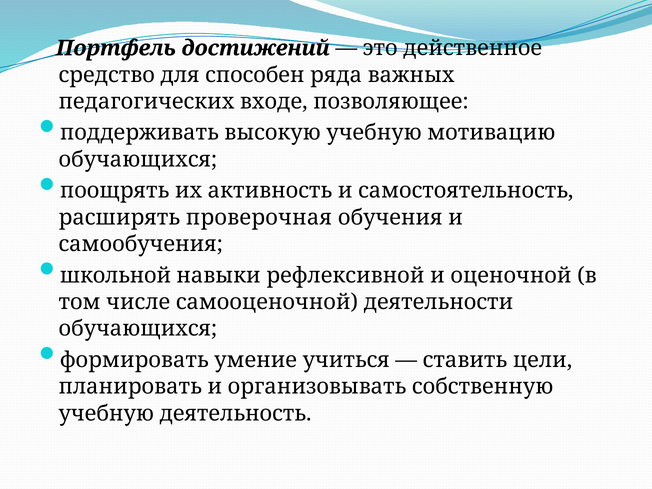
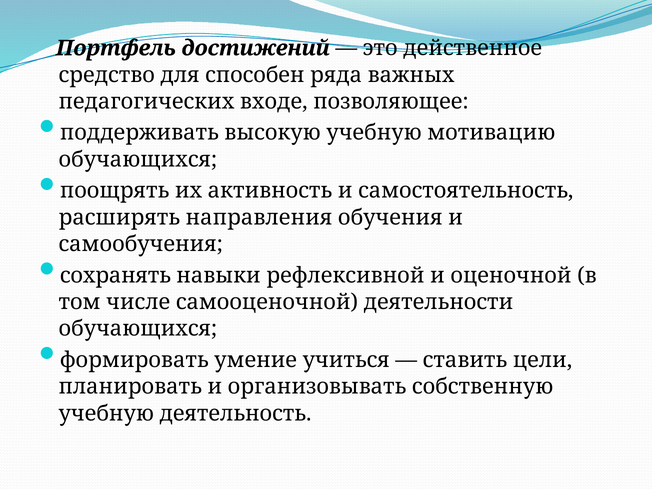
проверочная: проверочная -> направления
школьной: школьной -> сохранять
